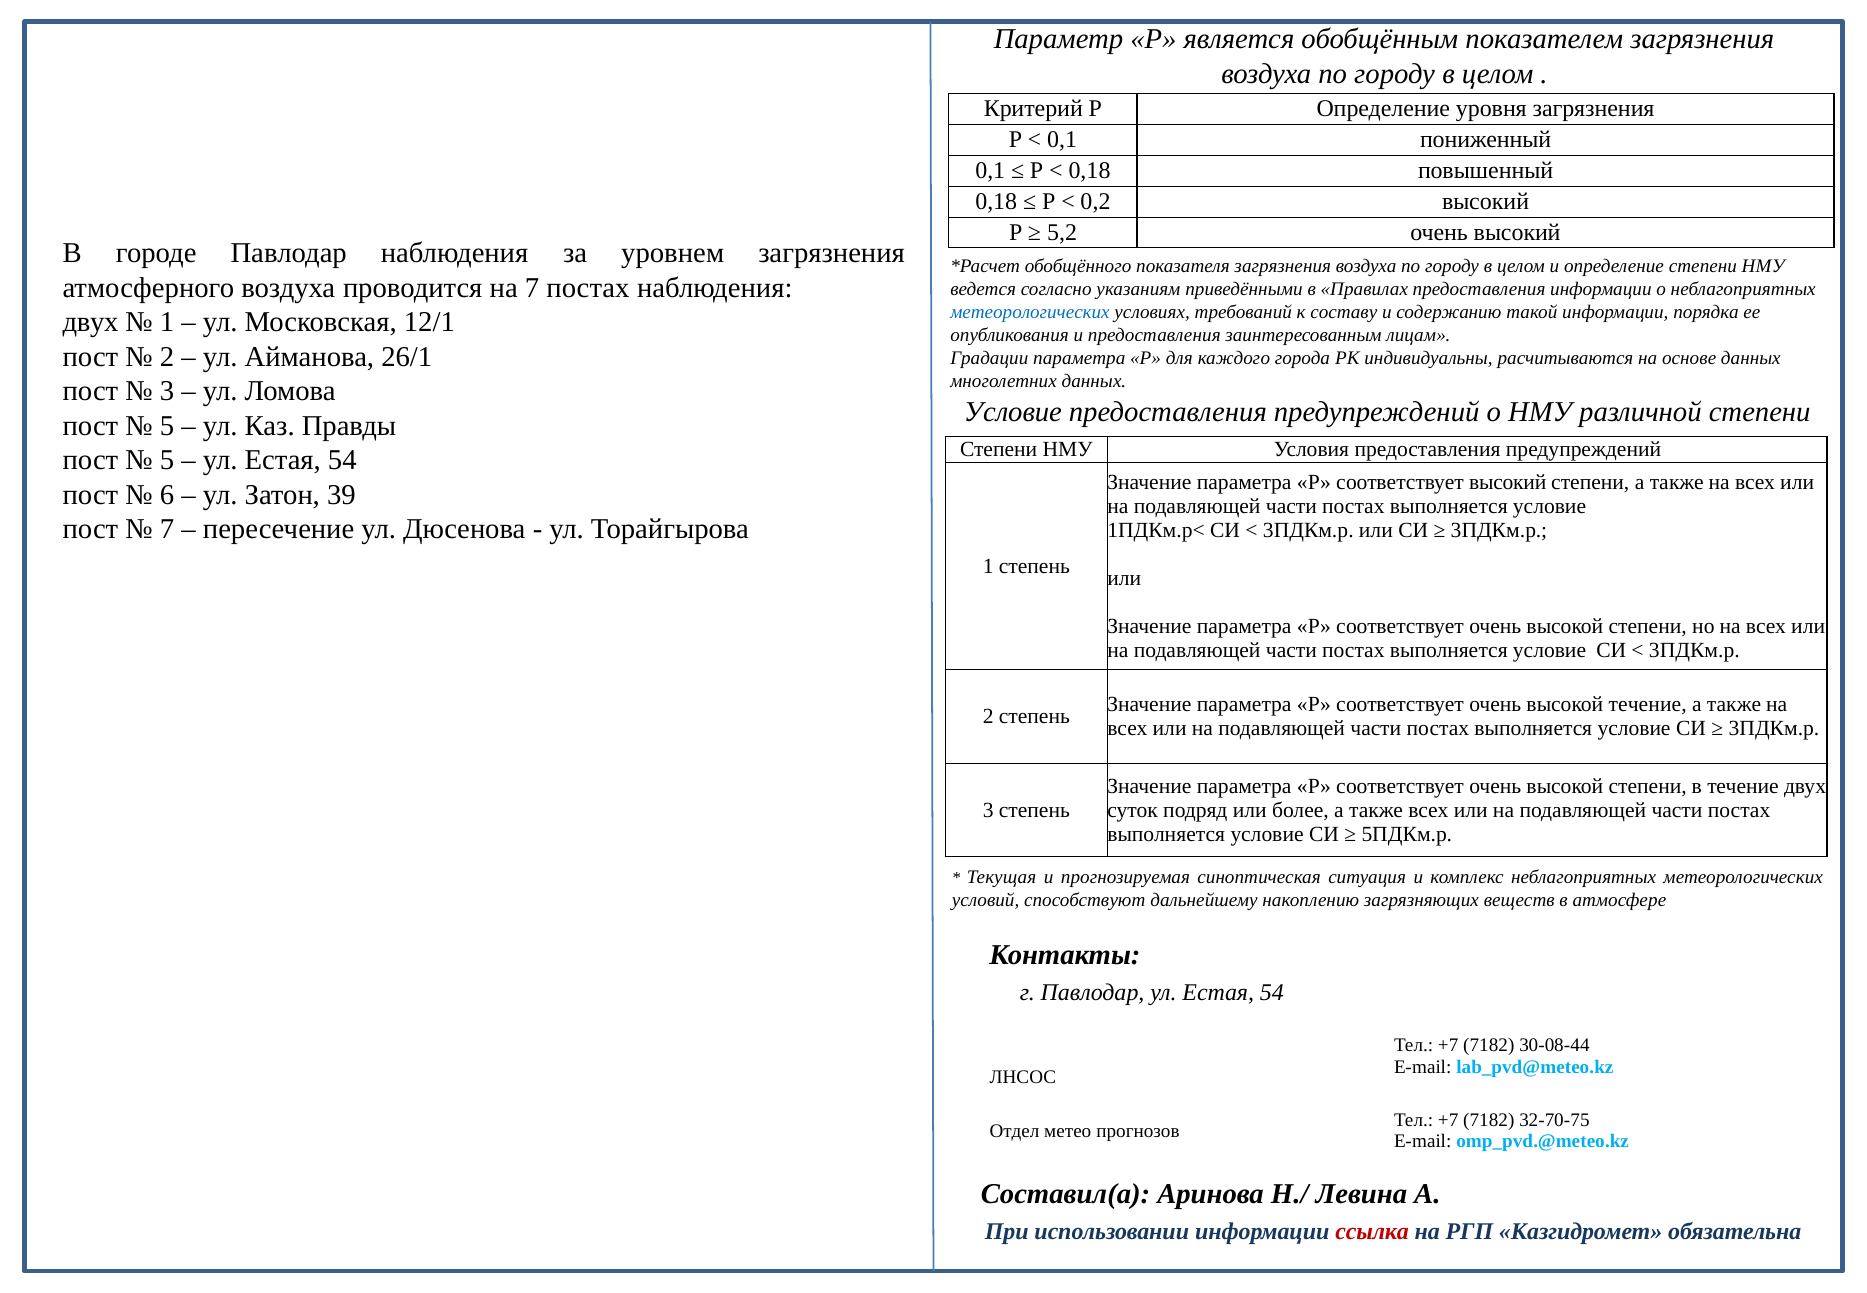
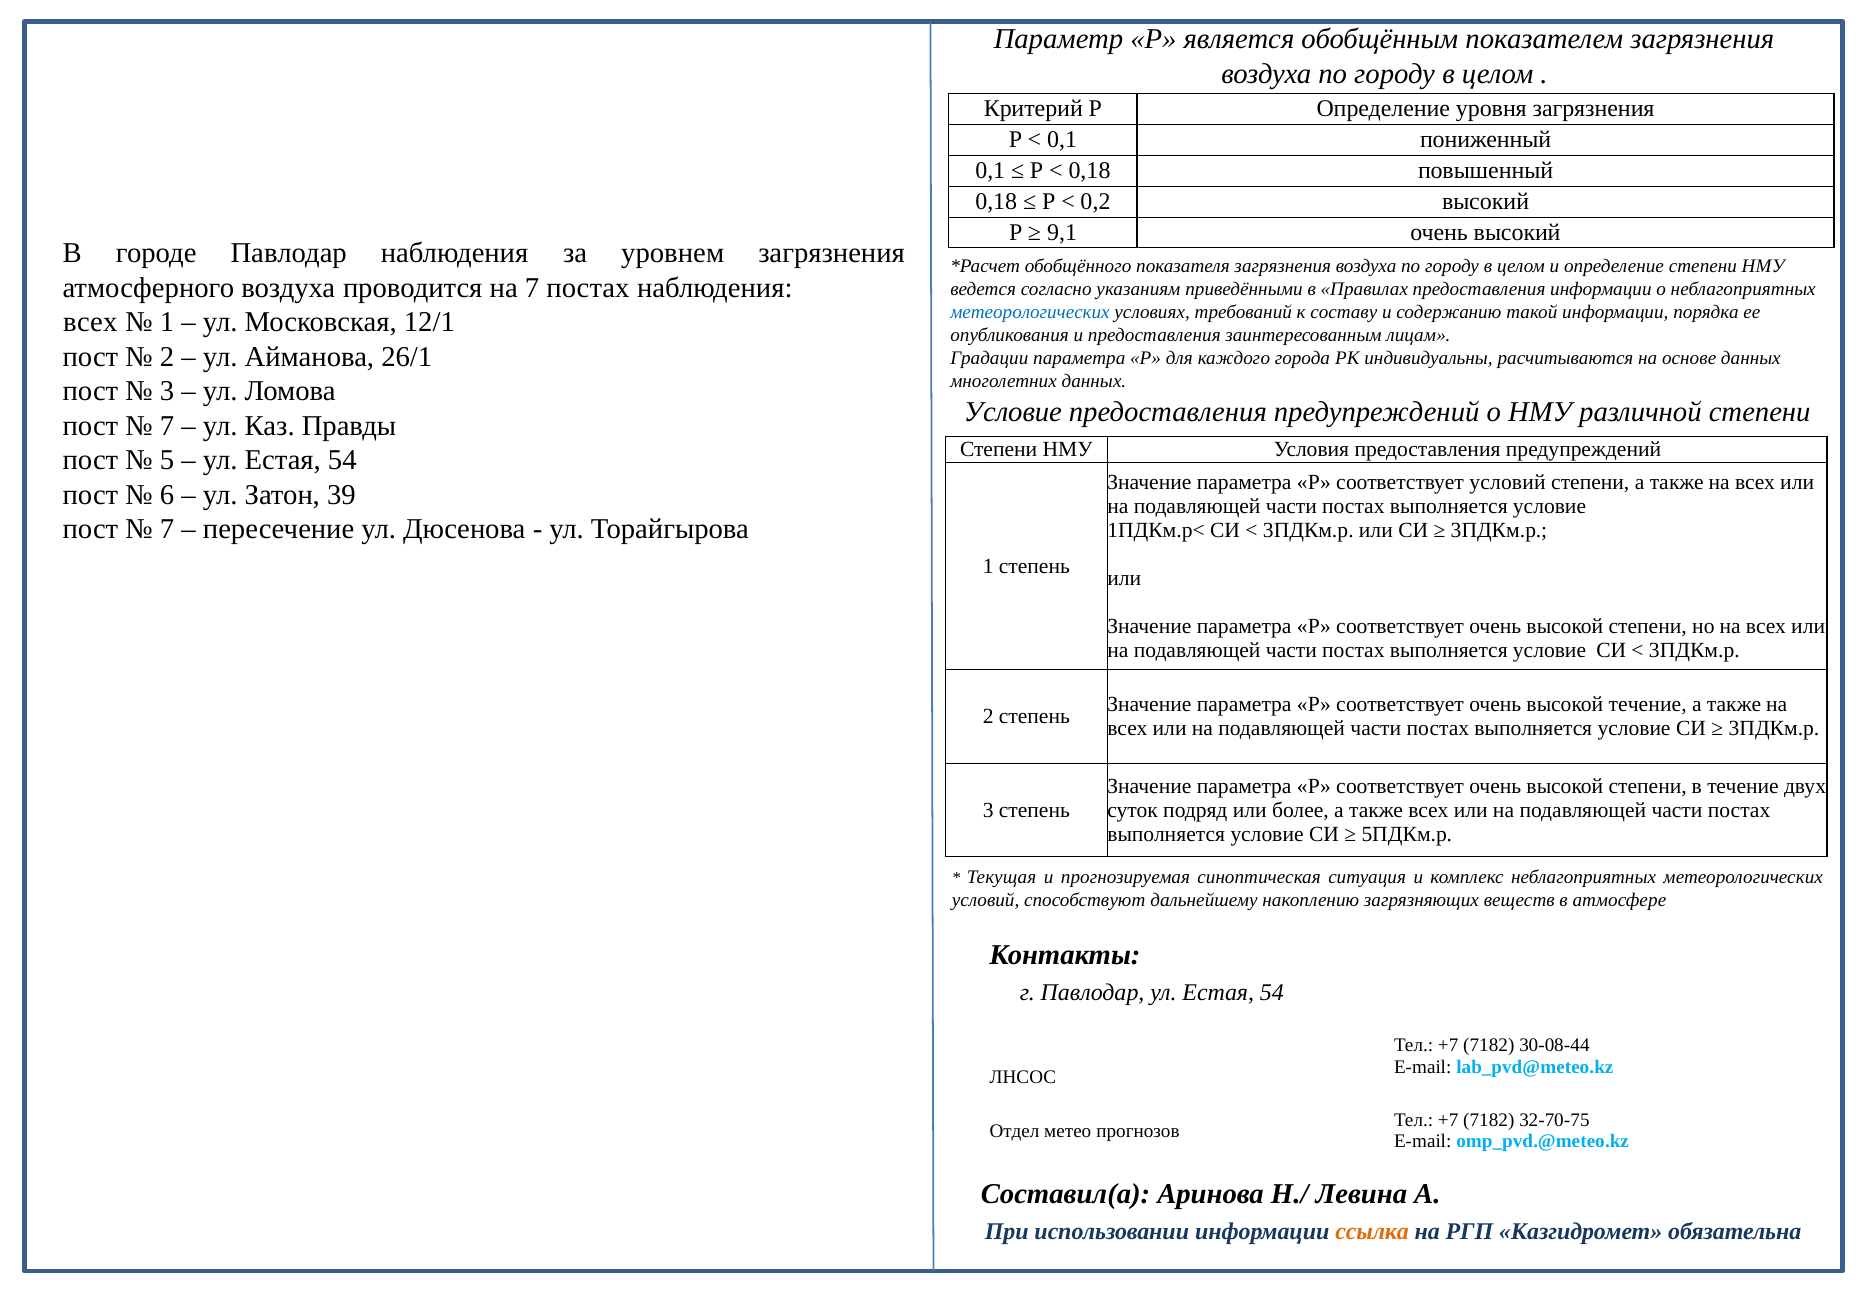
5,2: 5,2 -> 9,1
двух at (91, 322): двух -> всех
5 at (167, 426): 5 -> 7
соответствует высокий: высокий -> условий
ссылка colour: red -> orange
